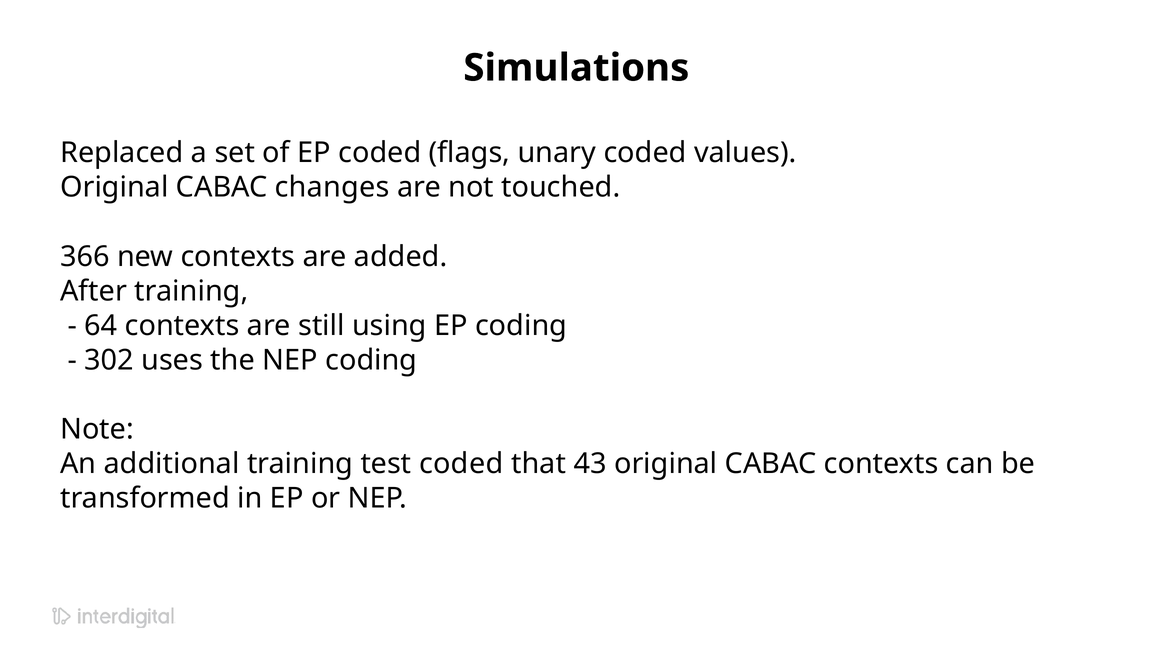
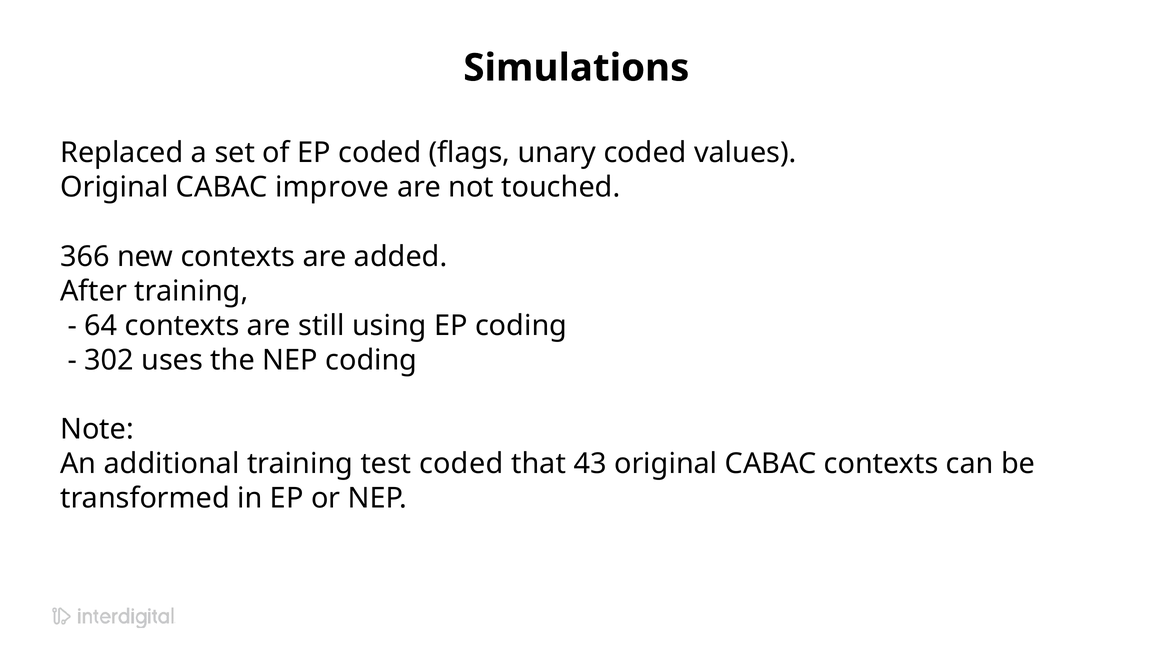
changes: changes -> improve
